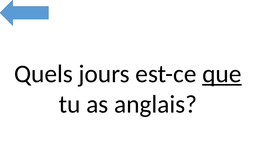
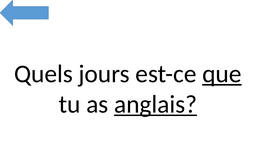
anglais underline: none -> present
